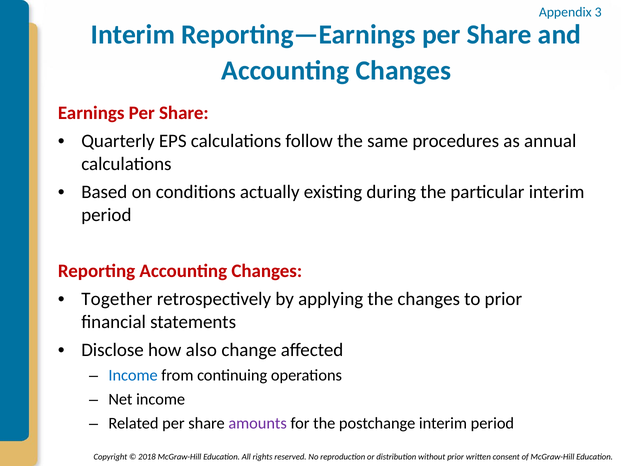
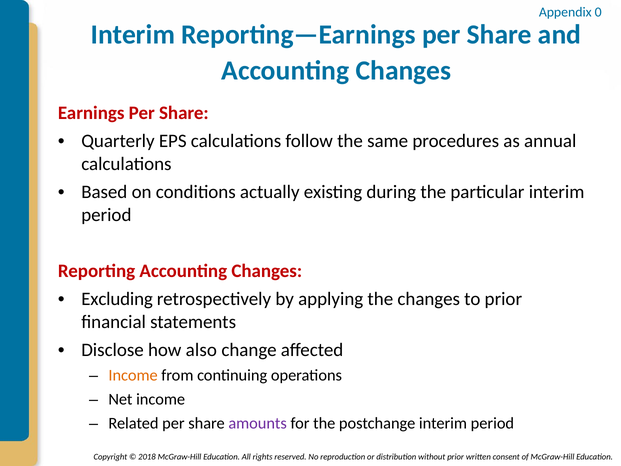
3: 3 -> 0
Together: Together -> Excluding
Income at (133, 375) colour: blue -> orange
